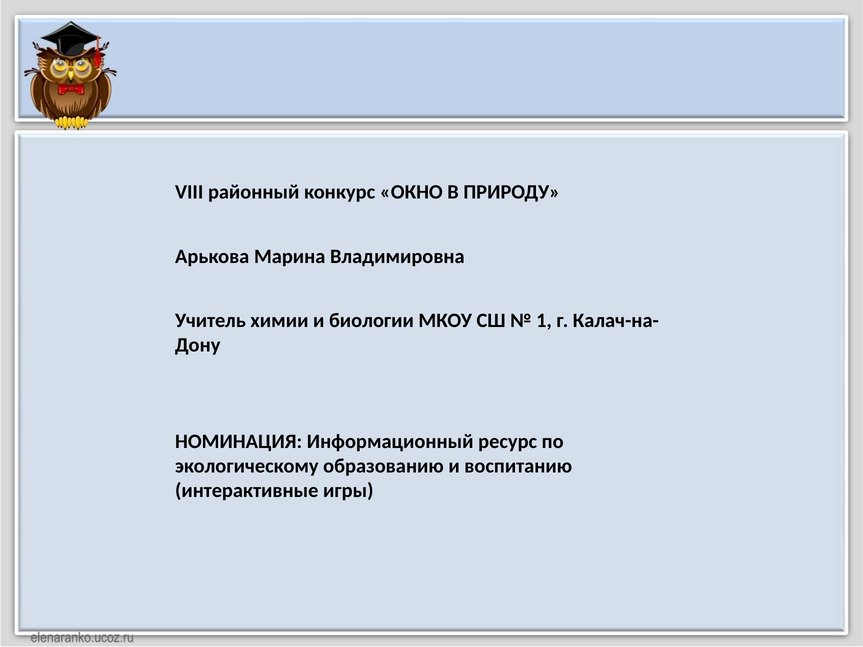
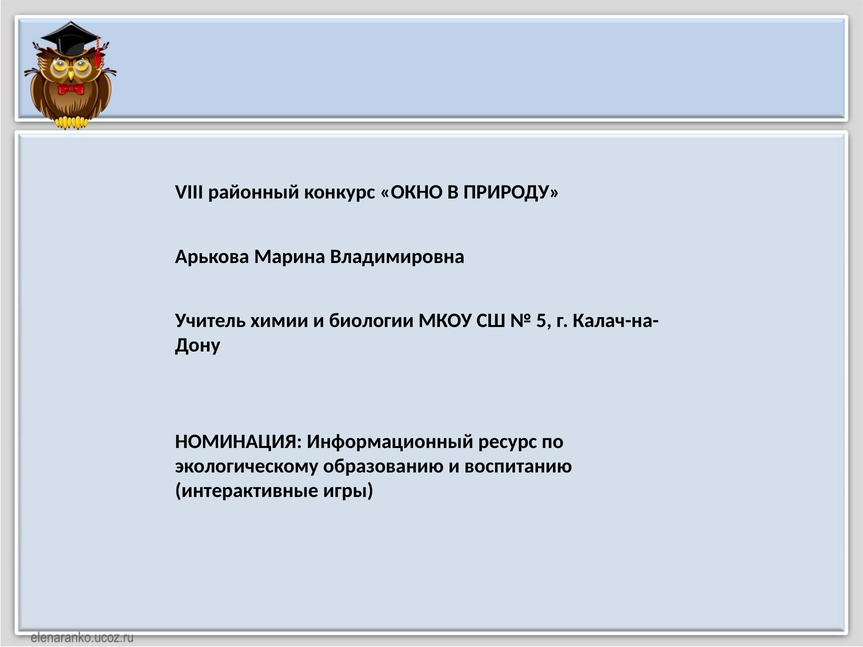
1: 1 -> 5
